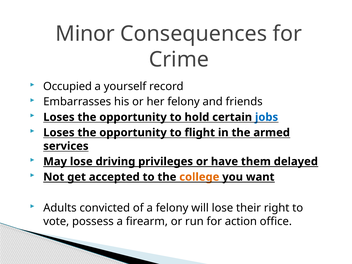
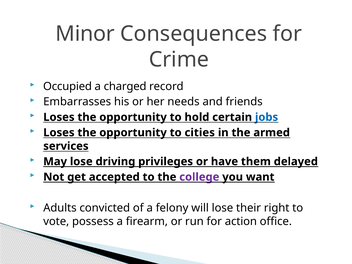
yourself: yourself -> charged
her felony: felony -> needs
flight: flight -> cities
college colour: orange -> purple
